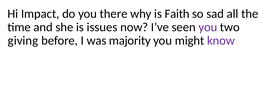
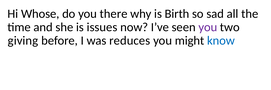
Impact: Impact -> Whose
Faith: Faith -> Birth
majority: majority -> reduces
know colour: purple -> blue
